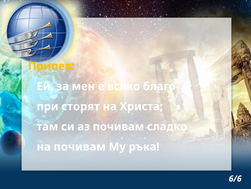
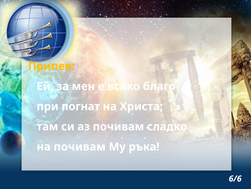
сторят: сторят -> погнат
